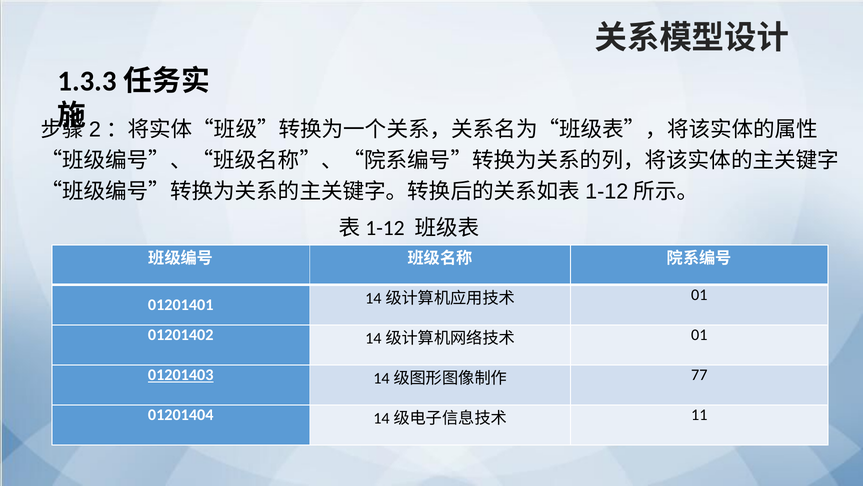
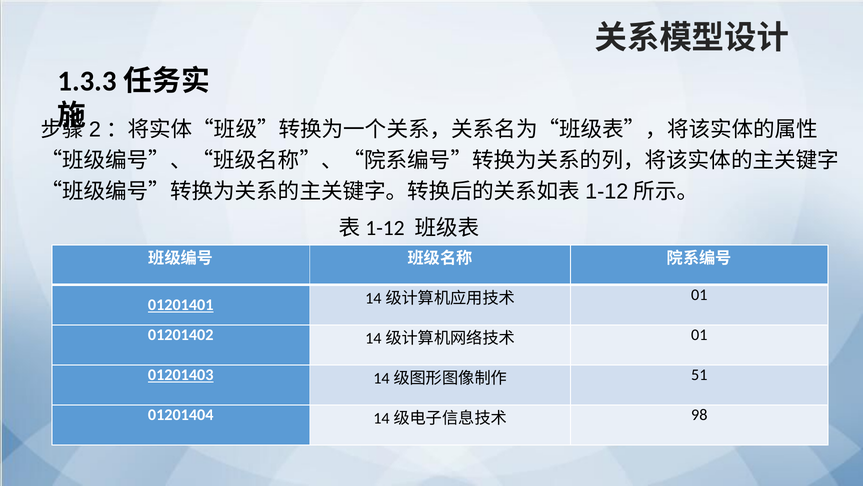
01201401 underline: none -> present
77: 77 -> 51
11: 11 -> 98
